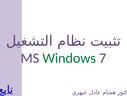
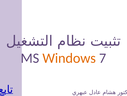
Windows colour: green -> orange
